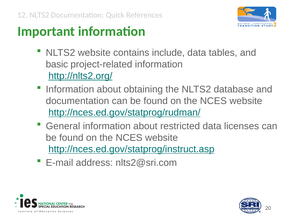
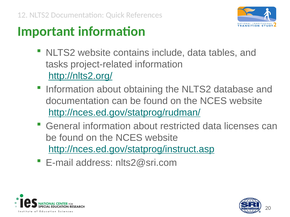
basic: basic -> tasks
